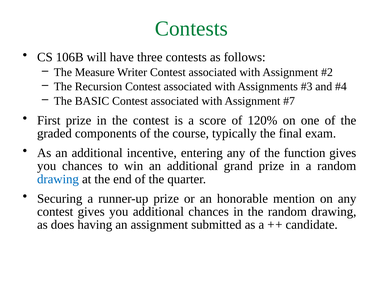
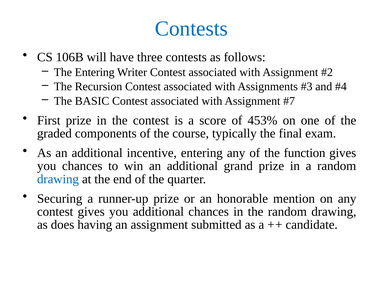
Contests at (191, 29) colour: green -> blue
The Measure: Measure -> Entering
120%: 120% -> 453%
